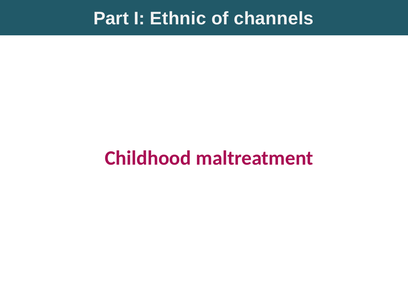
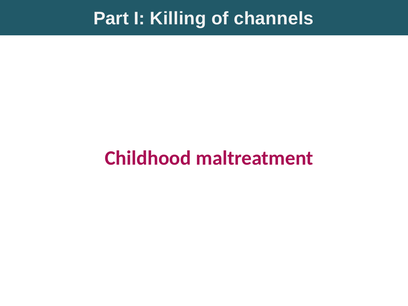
Ethnic: Ethnic -> Killing
